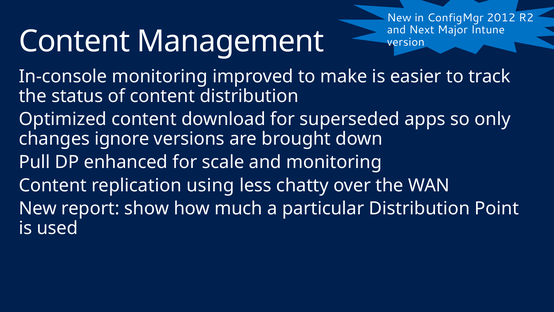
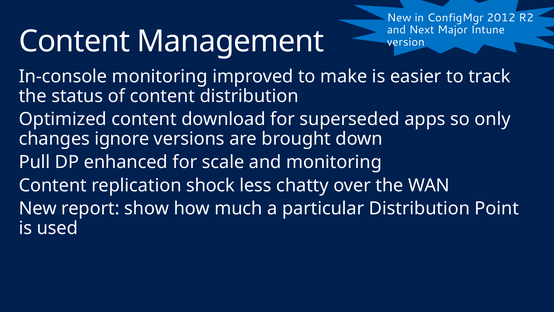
using: using -> shock
